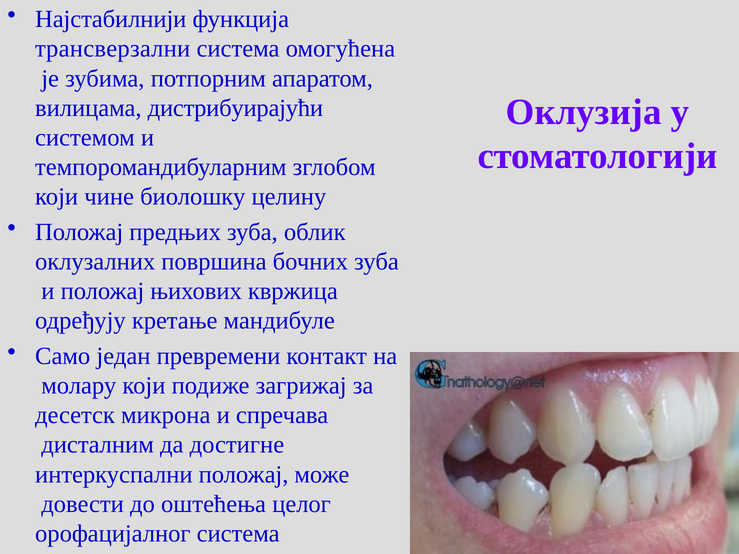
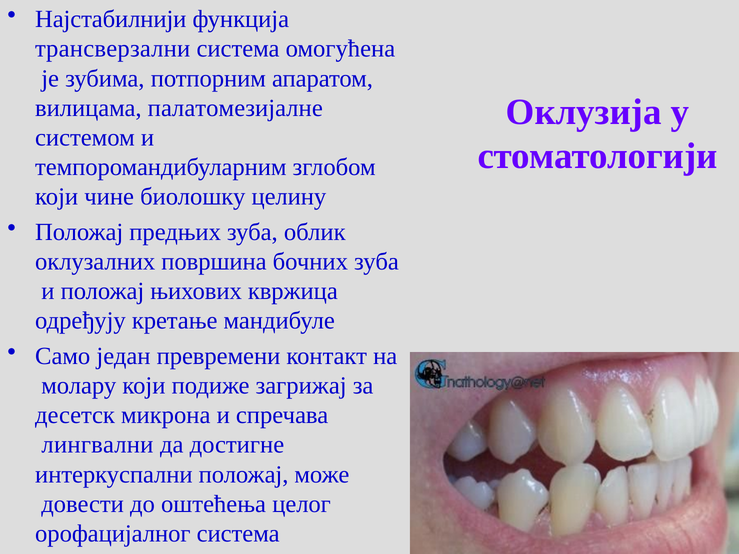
дистрибуирајући: дистрибуирајући -> палатомезијалне
дисталним: дисталним -> лингвални
